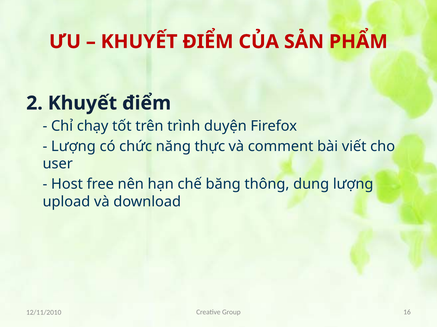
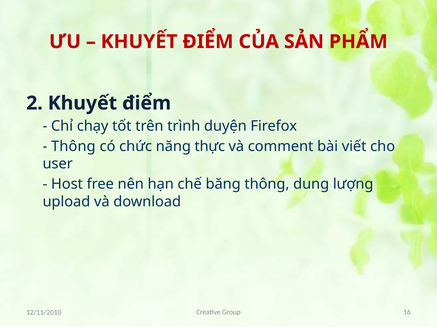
Lượng at (73, 147): Lượng -> Thông
